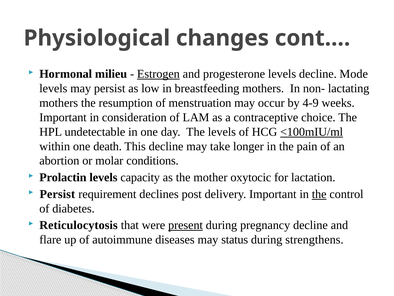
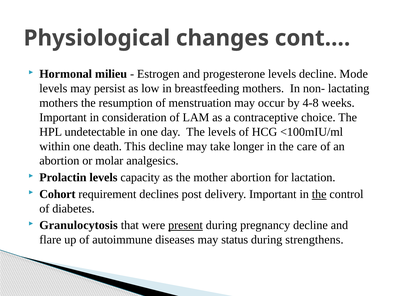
Estrogen underline: present -> none
4-9: 4-9 -> 4-8
<100mIU/ml underline: present -> none
pain: pain -> care
conditions: conditions -> analgesics
mother oxytocic: oxytocic -> abortion
Persist at (57, 194): Persist -> Cohort
Reticulocytosis: Reticulocytosis -> Granulocytosis
